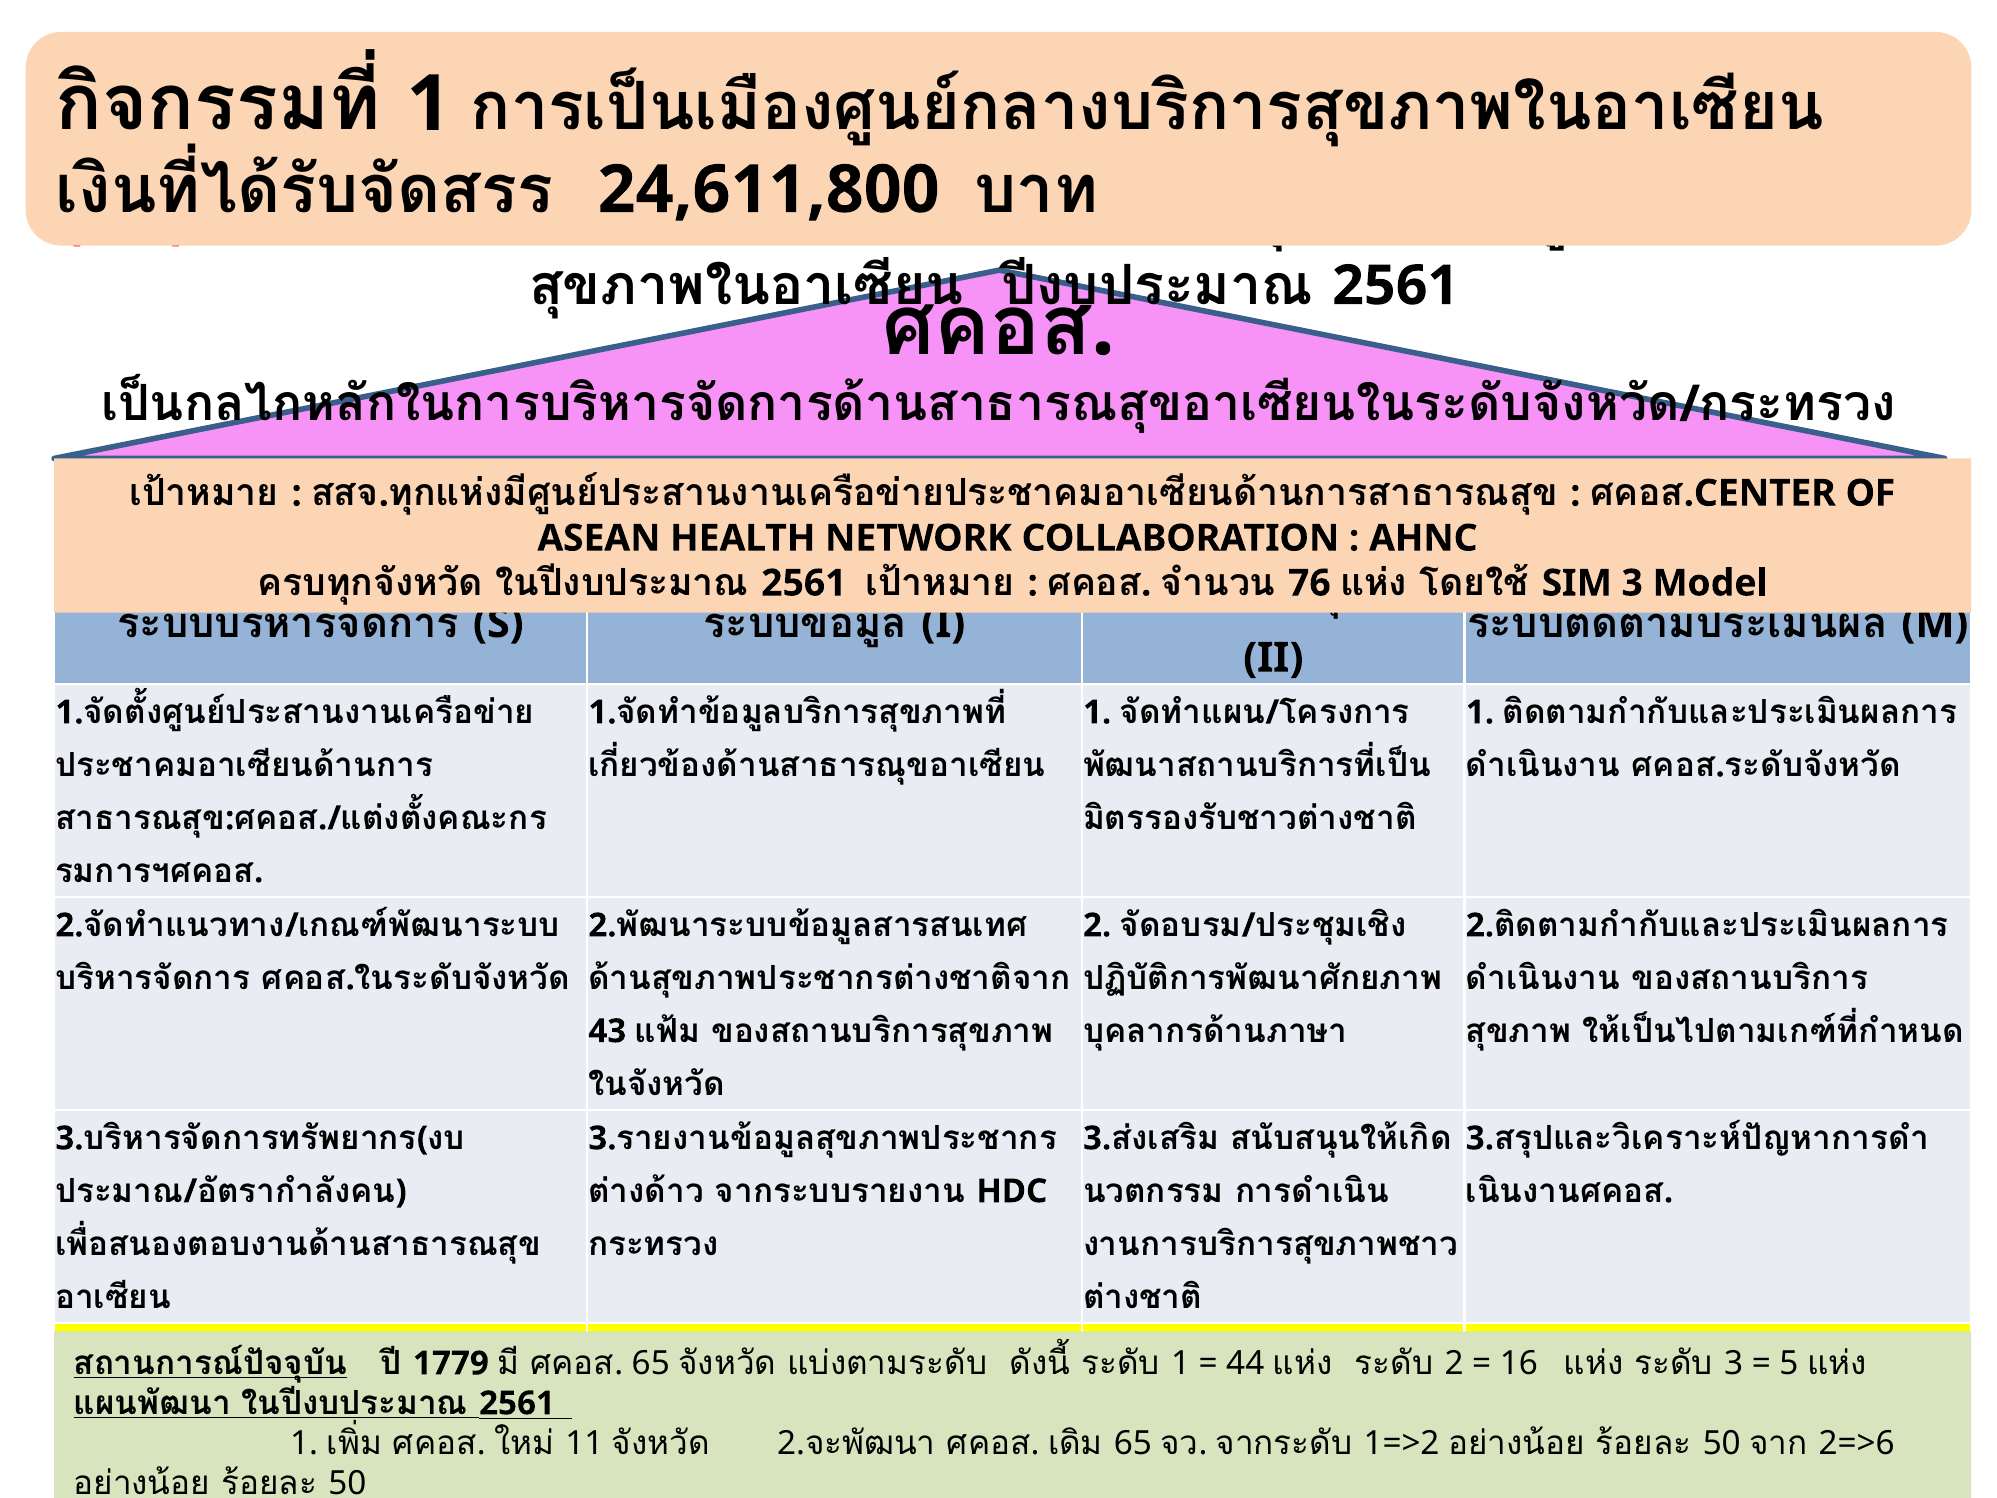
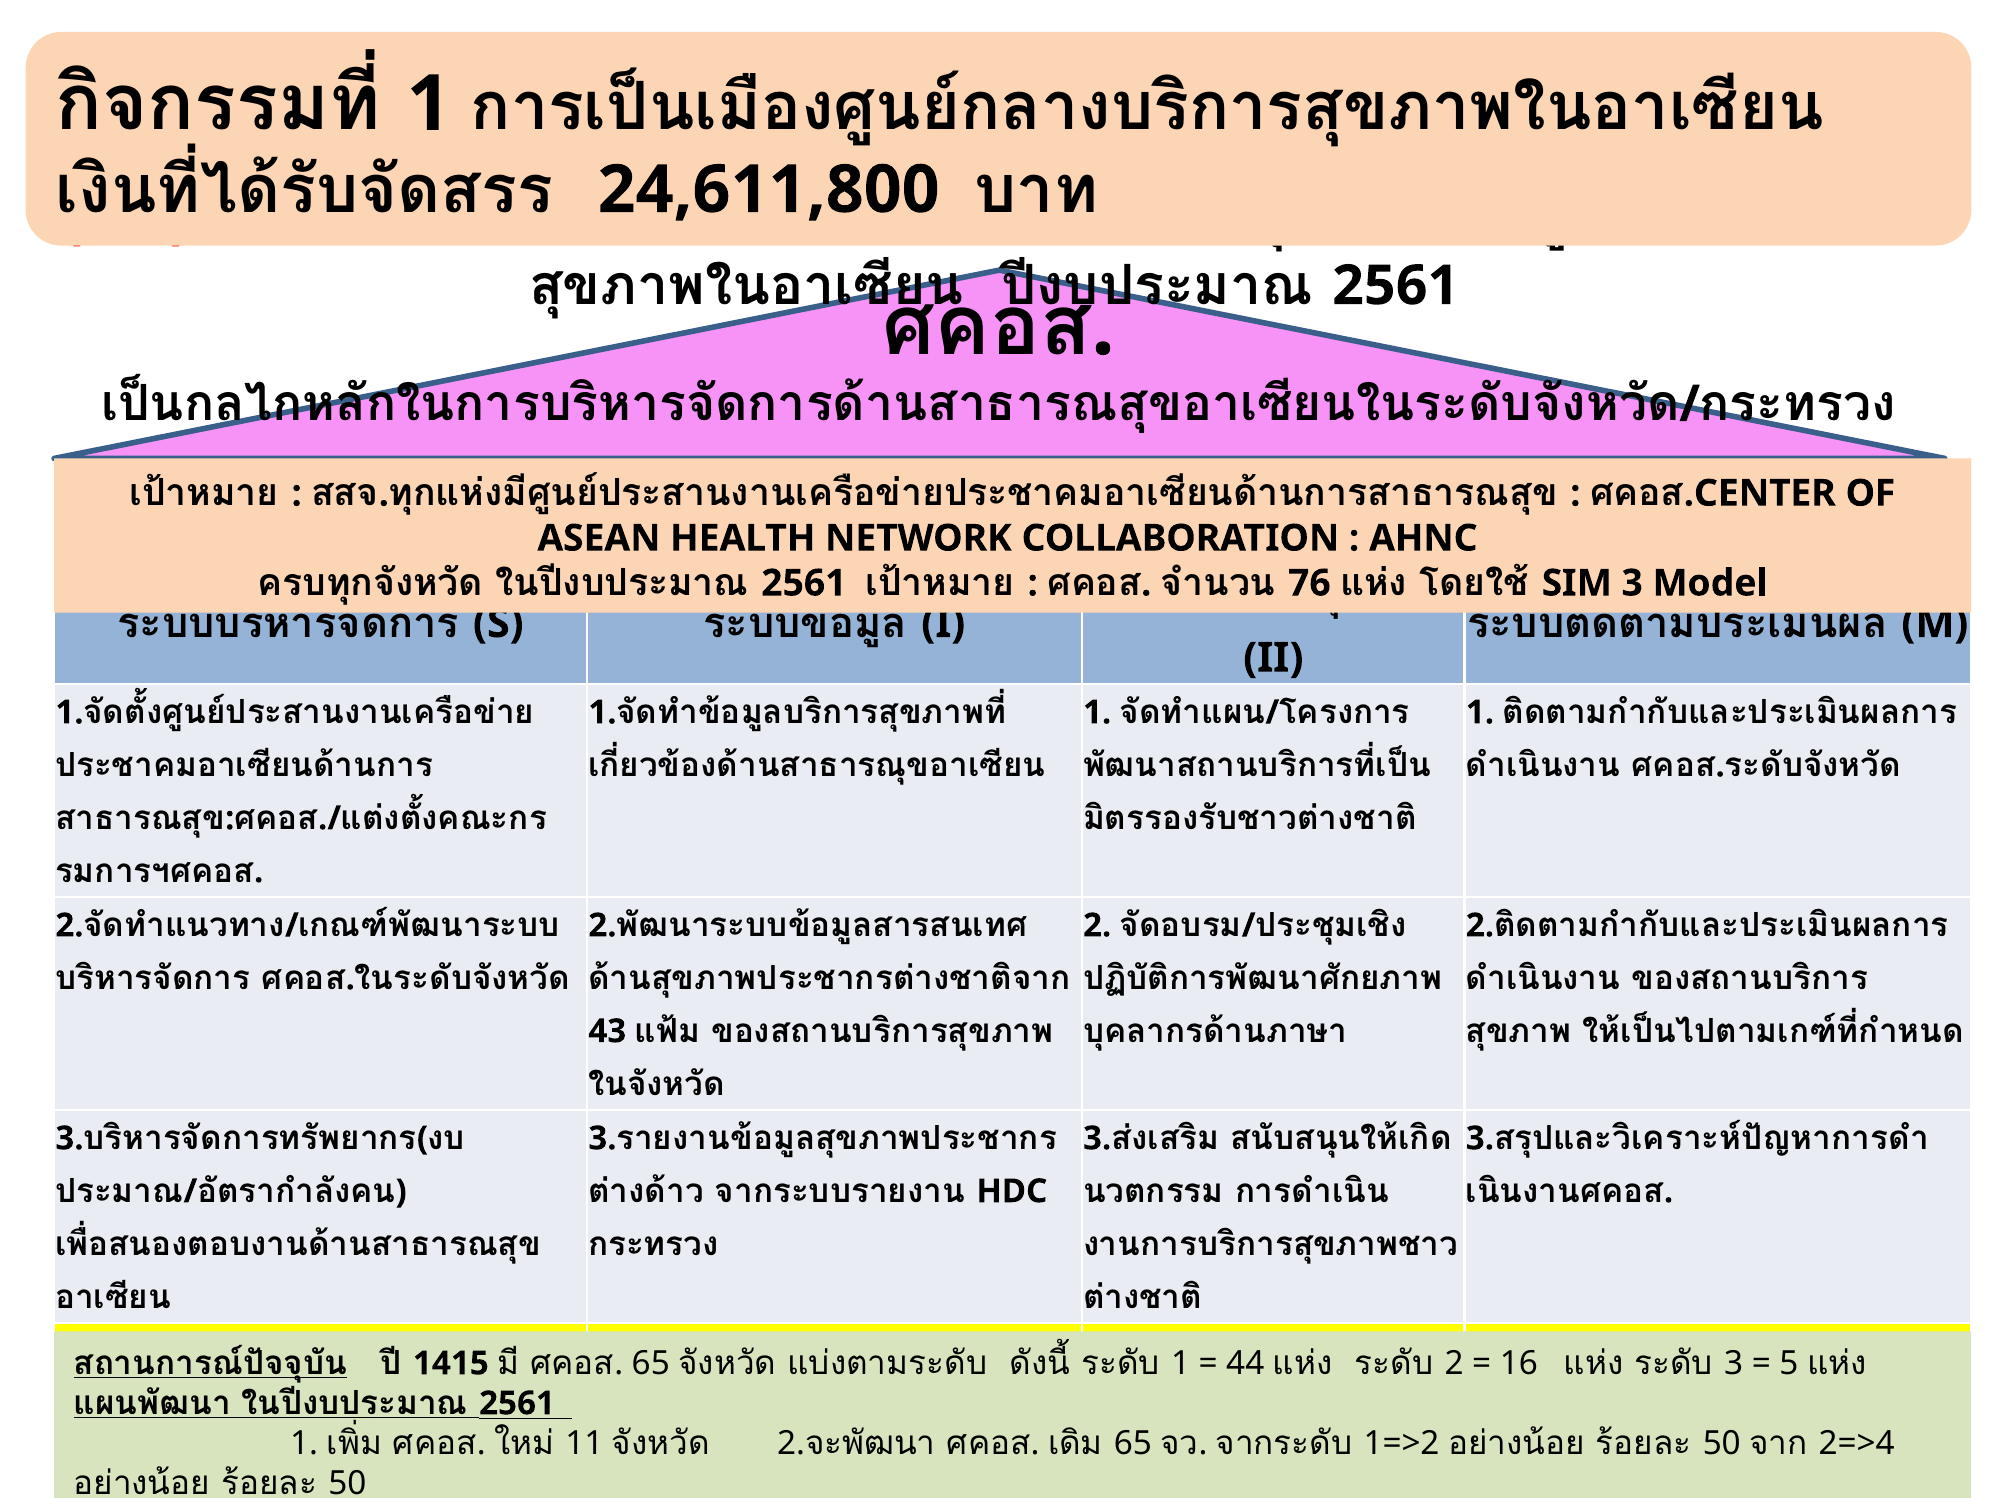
1779: 1779 -> 1415
2=>6: 2=>6 -> 2=>4
